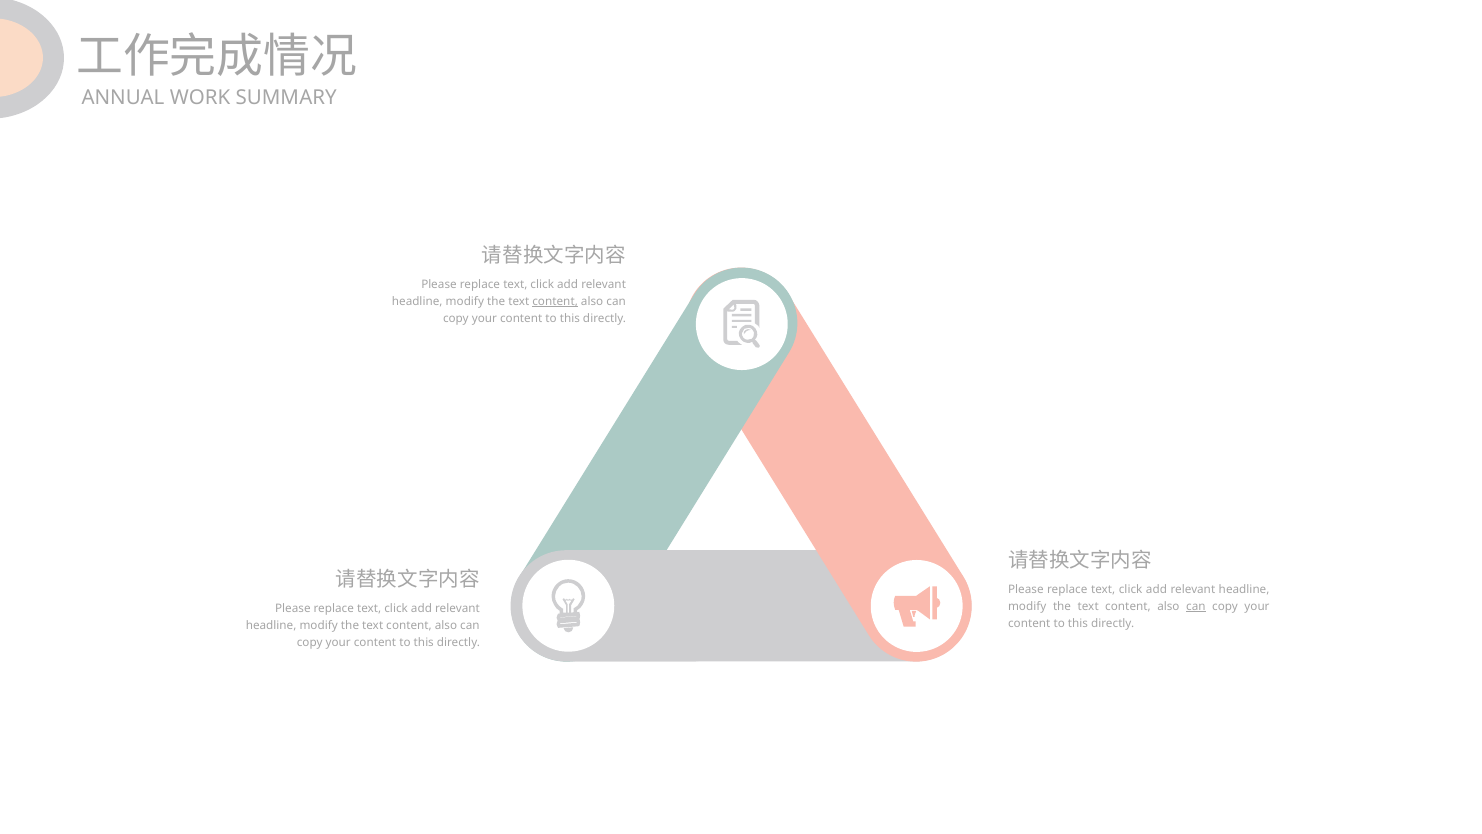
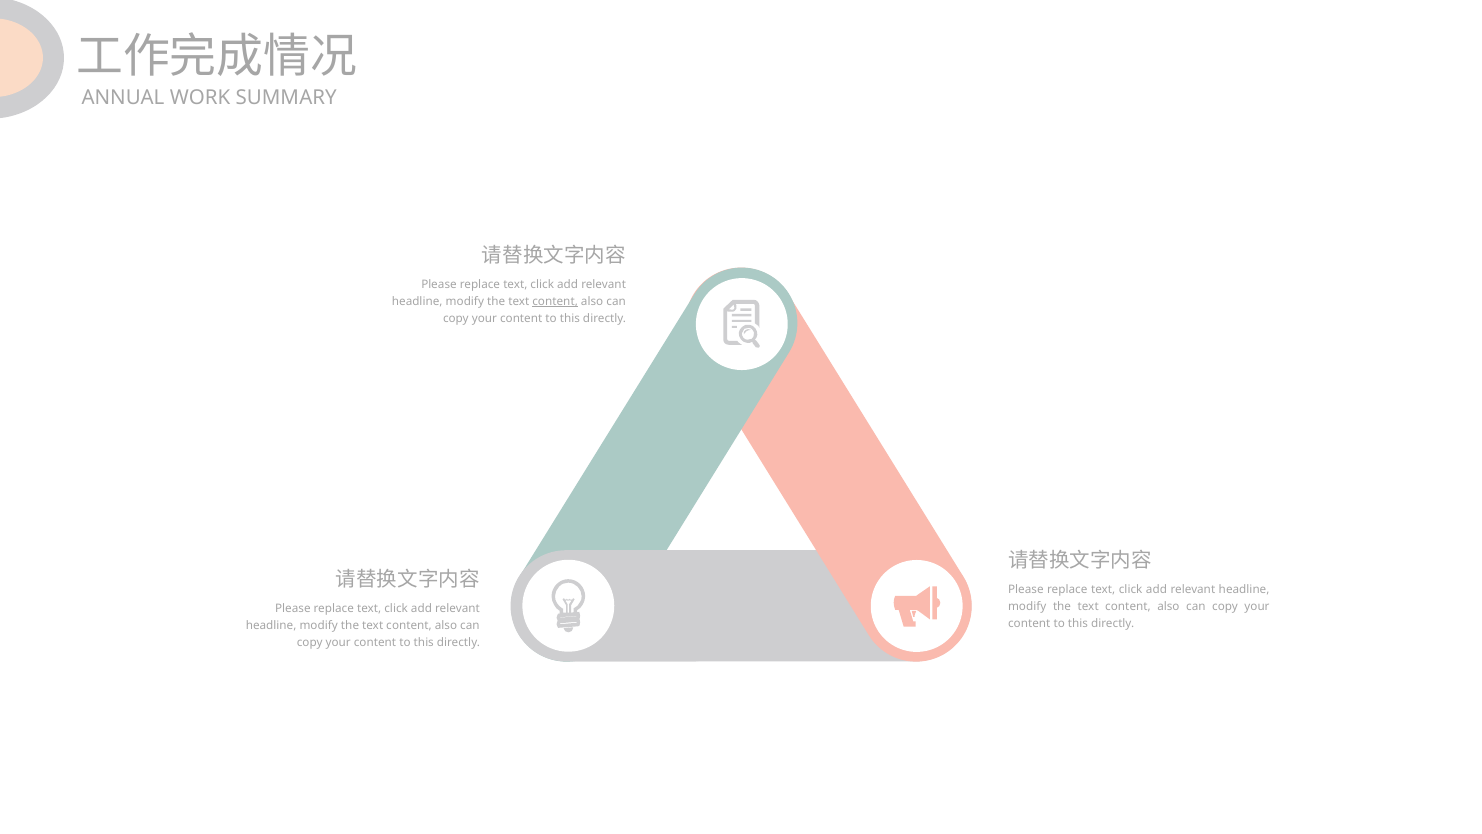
can at (1196, 606) underline: present -> none
